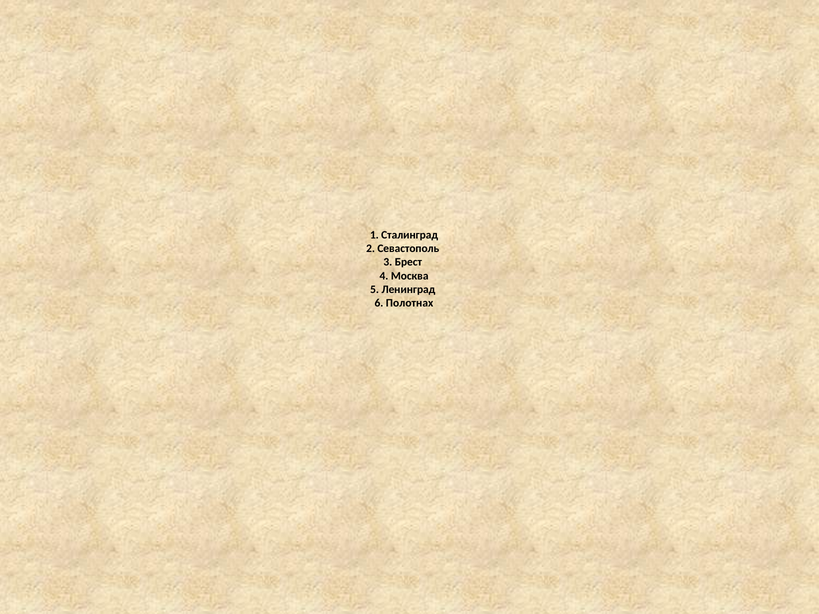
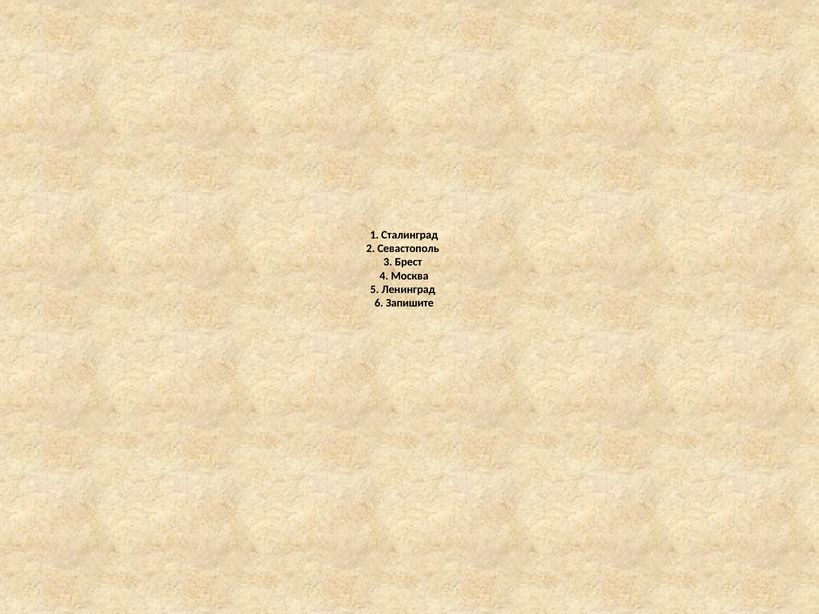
Полотнах: Полотнах -> Запишите
